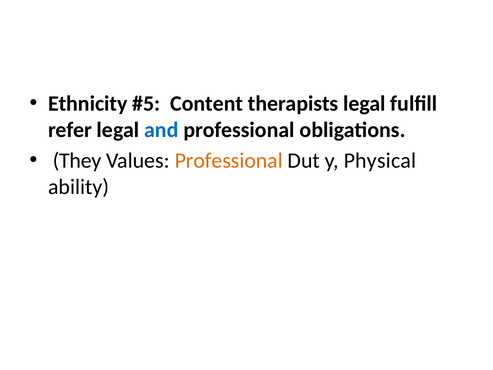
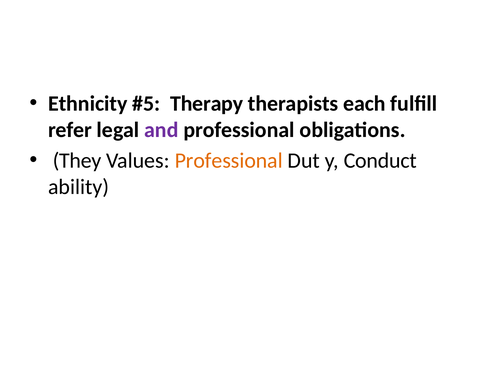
Content: Content -> Therapy
therapists legal: legal -> each
and colour: blue -> purple
Physical: Physical -> Conduct
